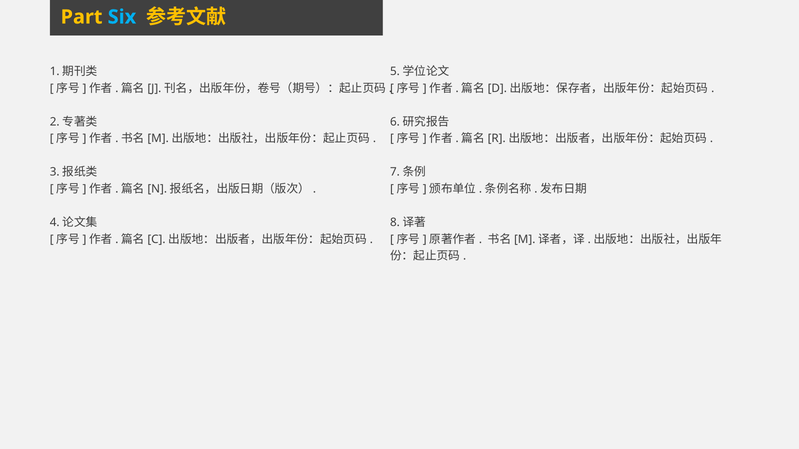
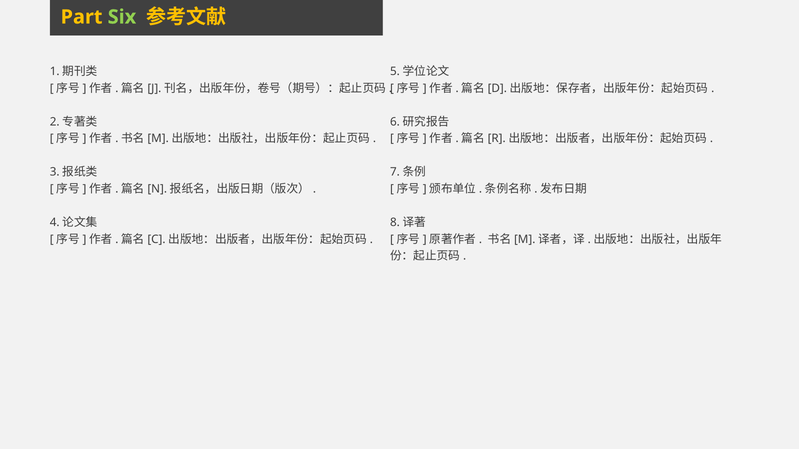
Six colour: light blue -> light green
